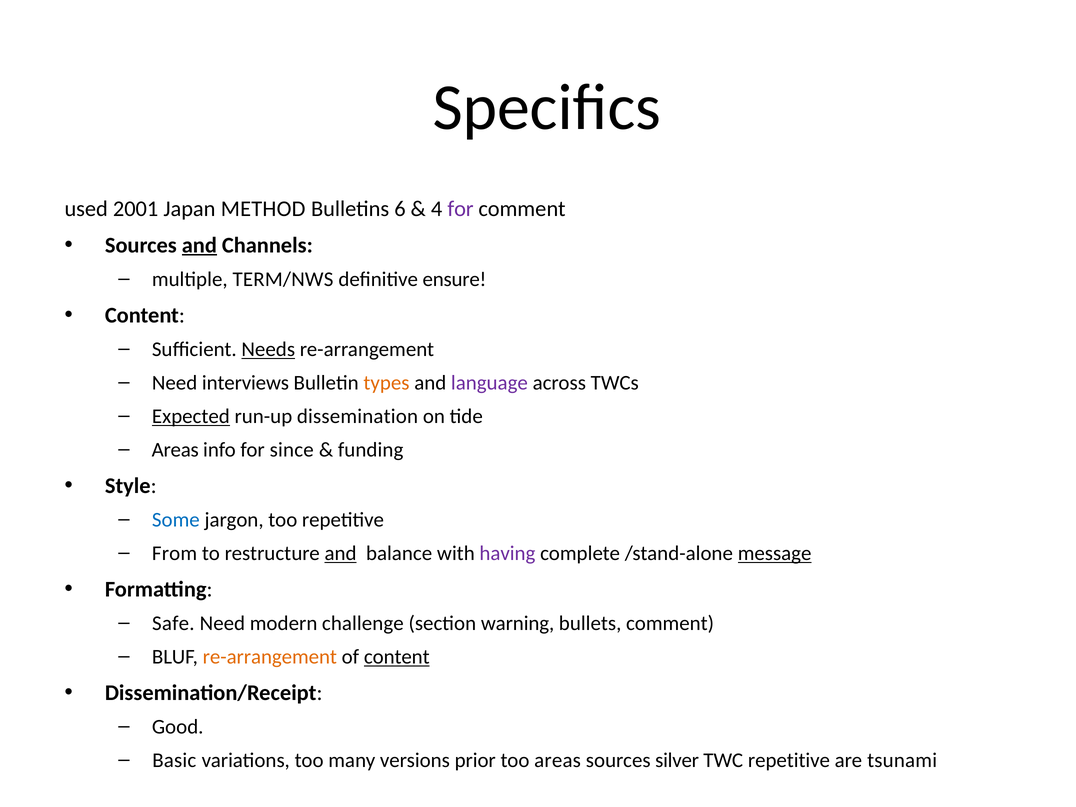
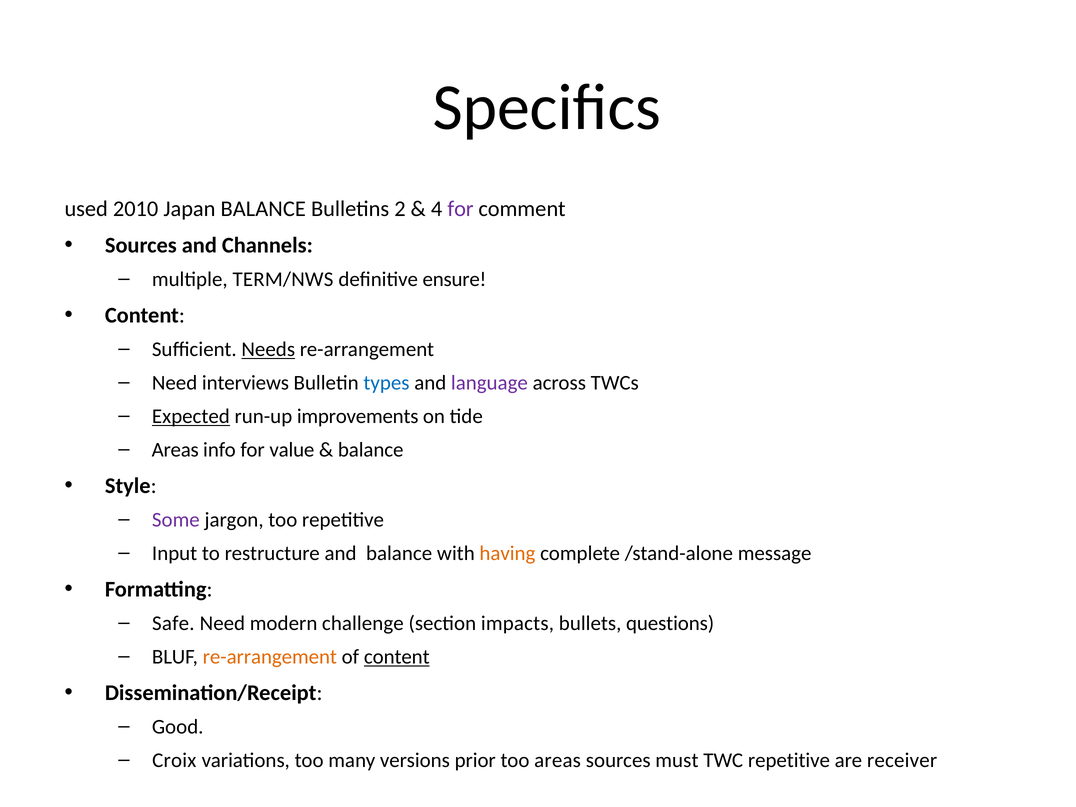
2001: 2001 -> 2010
Japan METHOD: METHOD -> BALANCE
6: 6 -> 2
and at (199, 245) underline: present -> none
types colour: orange -> blue
dissemination: dissemination -> improvements
since: since -> value
funding at (371, 450): funding -> balance
Some colour: blue -> purple
From: From -> Input
and at (341, 553) underline: present -> none
having colour: purple -> orange
message underline: present -> none
warning: warning -> impacts
bullets comment: comment -> questions
Basic: Basic -> Croix
silver: silver -> must
tsunami: tsunami -> receiver
